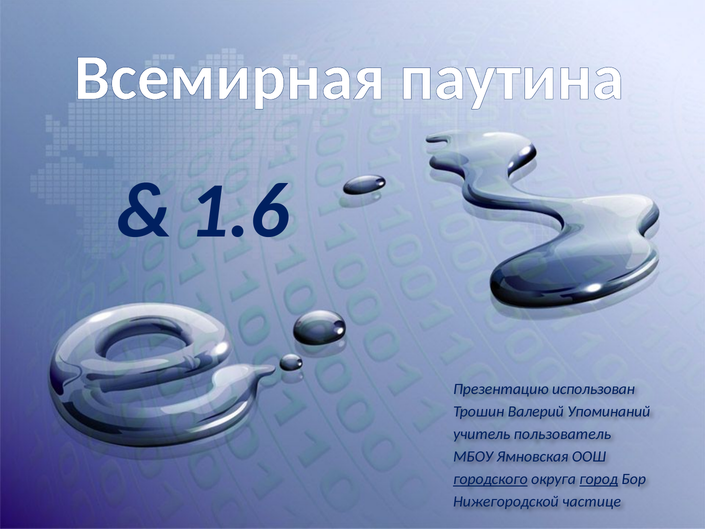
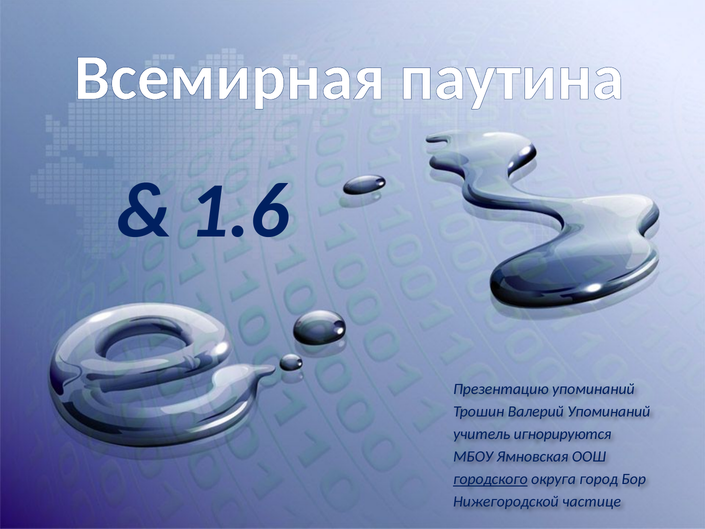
Презентацию использован: использован -> упоминаний
пользователь: пользователь -> игнорируются
город underline: present -> none
